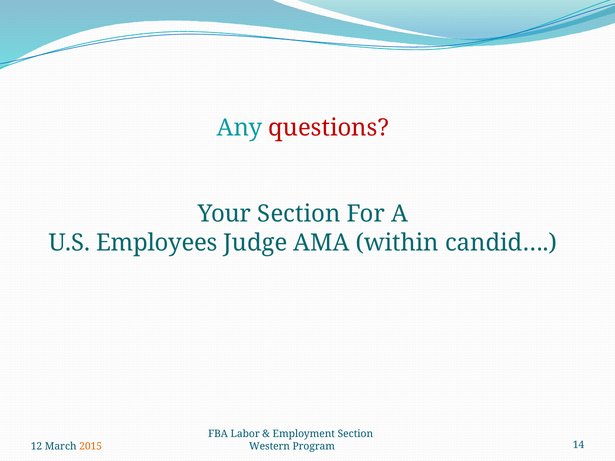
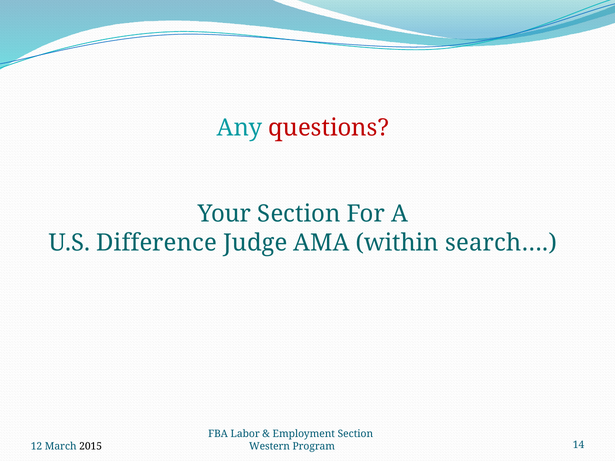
Employees: Employees -> Difference
candid…: candid… -> search…
2015 colour: orange -> black
